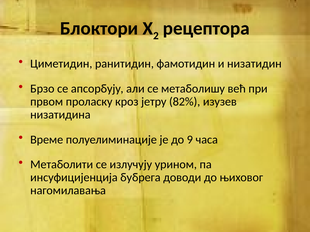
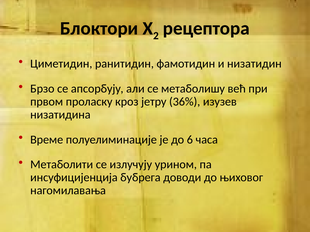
82%: 82% -> 36%
9: 9 -> 6
